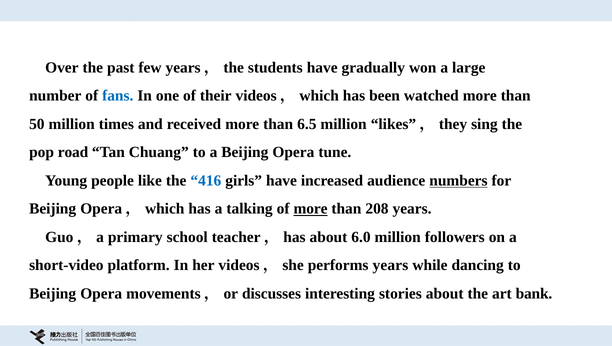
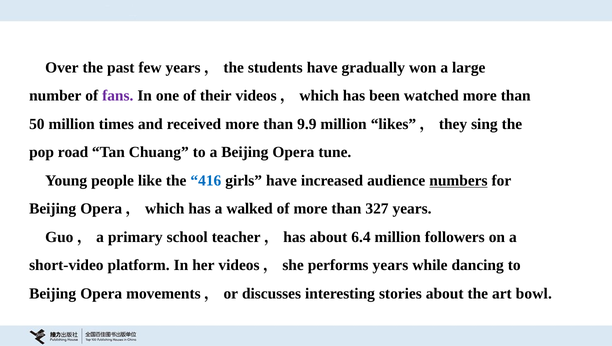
fans colour: blue -> purple
6.5: 6.5 -> 9.9
talking: talking -> walked
more at (310, 209) underline: present -> none
208: 208 -> 327
6.0: 6.0 -> 6.4
bank: bank -> bowl
